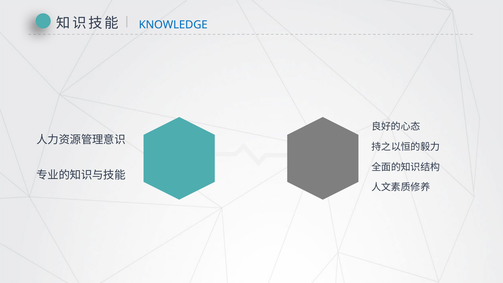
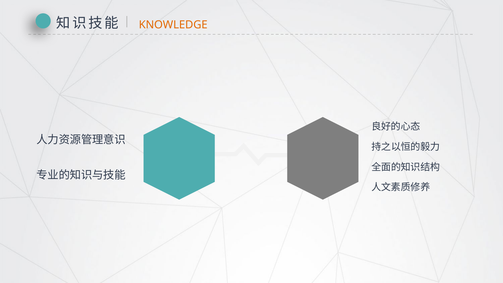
KNOWLEDGE colour: blue -> orange
